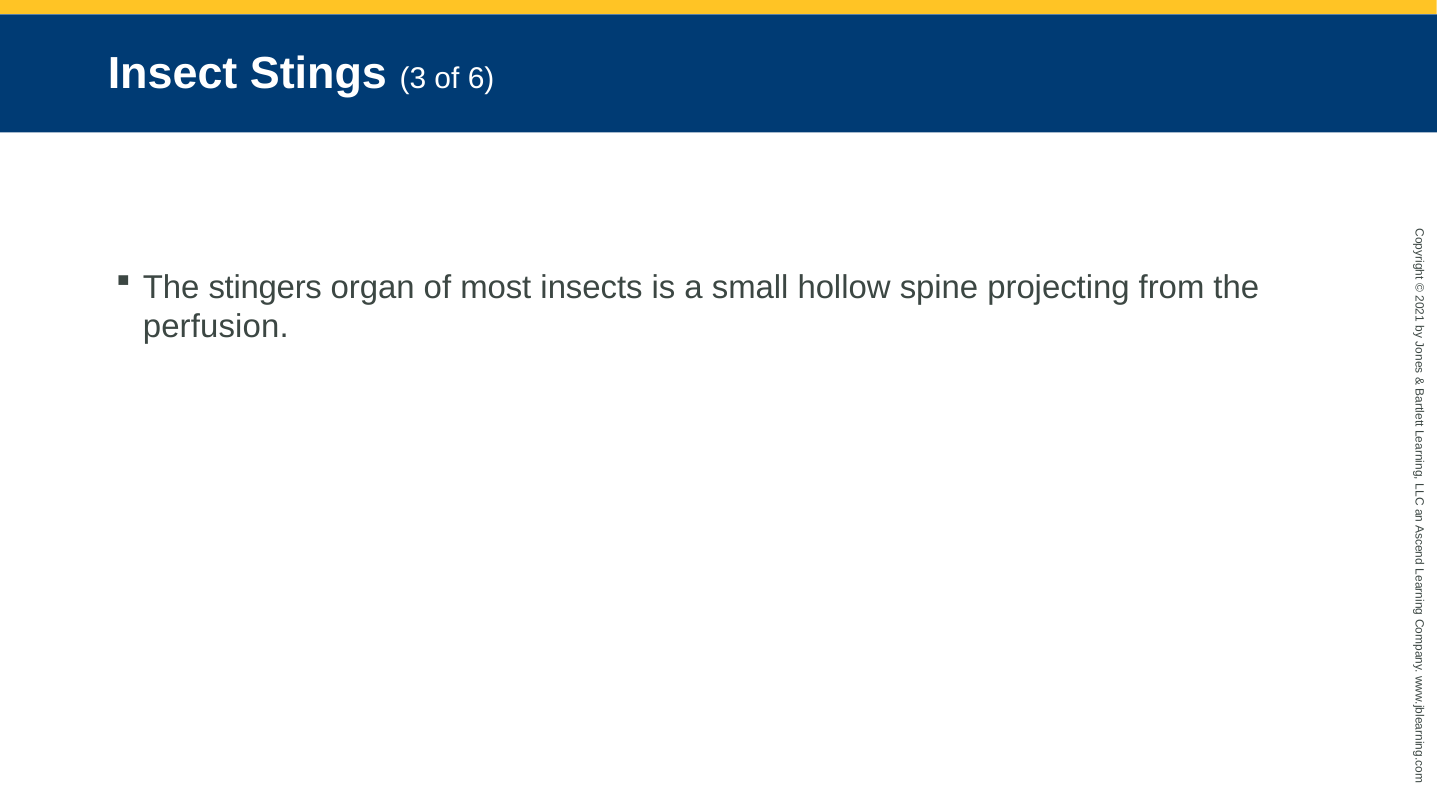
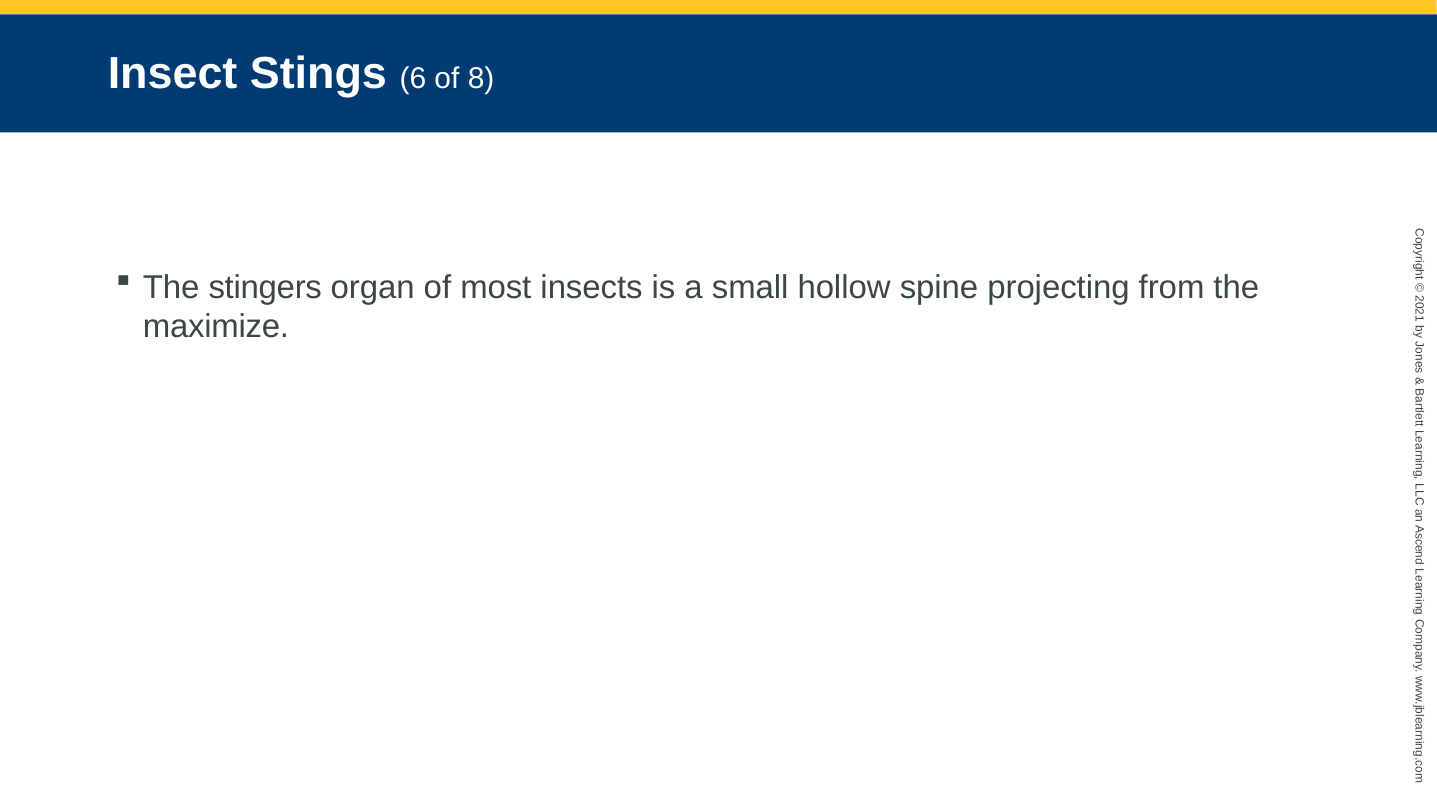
3: 3 -> 6
6: 6 -> 8
perfusion: perfusion -> maximize
